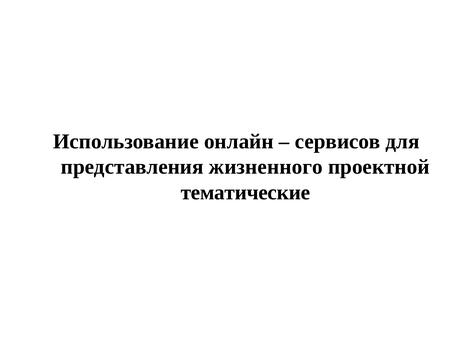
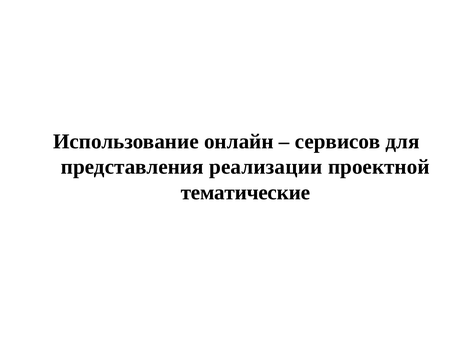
жизненного: жизненного -> реализации
